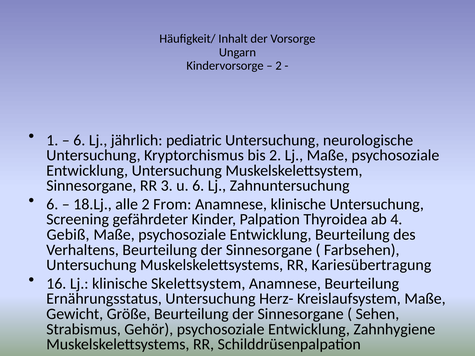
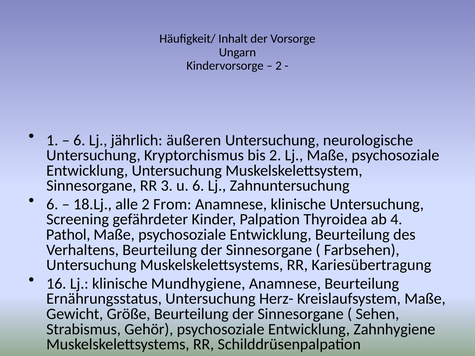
pediatric: pediatric -> äußeren
Gebiß: Gebiß -> Pathol
Skelettsystem: Skelettsystem -> Mundhygiene
